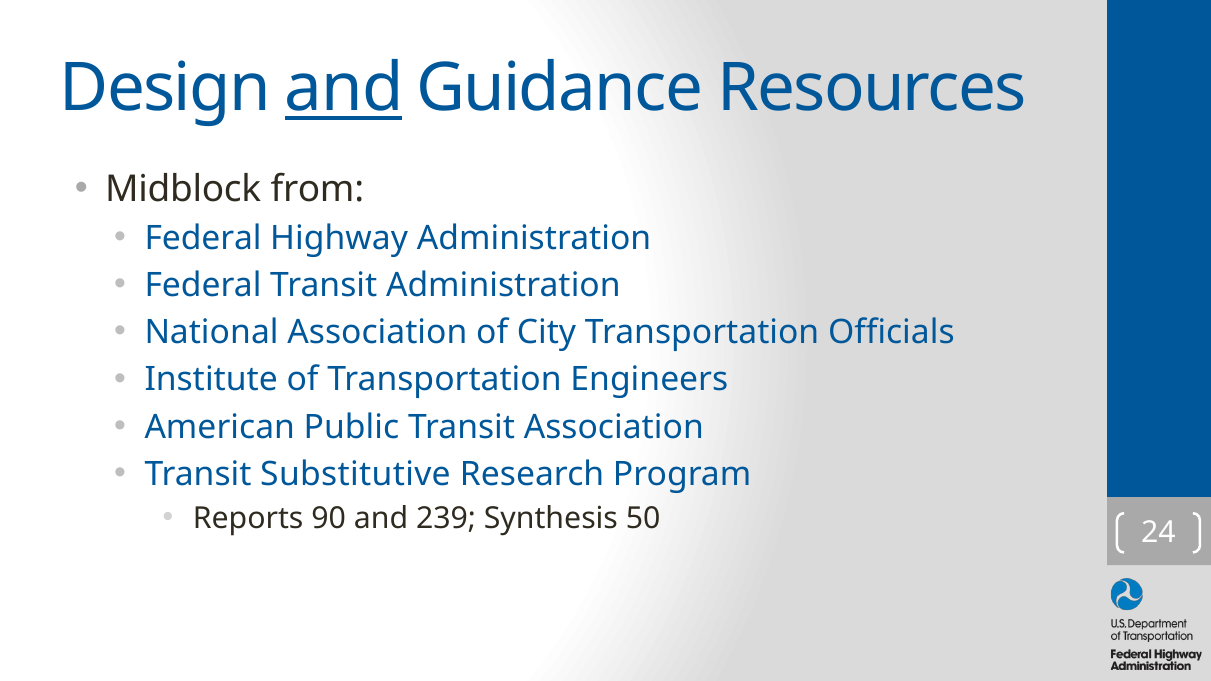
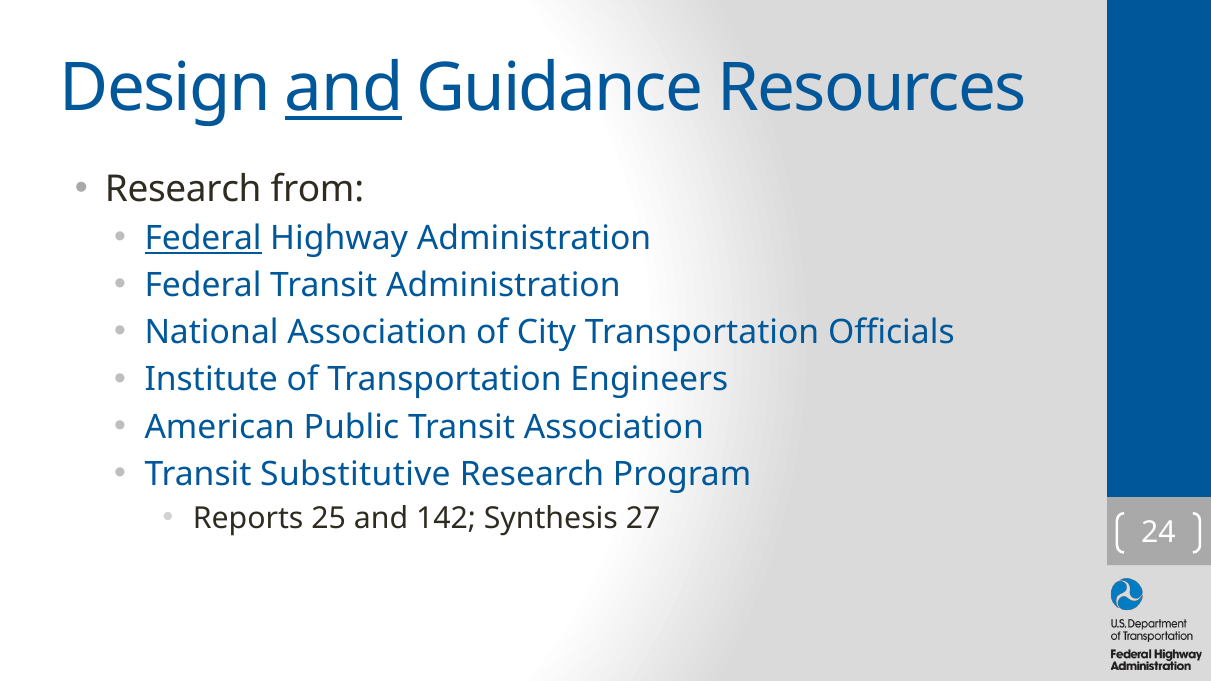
Midblock at (183, 190): Midblock -> Research
Federal at (203, 239) underline: none -> present
90: 90 -> 25
239: 239 -> 142
50: 50 -> 27
